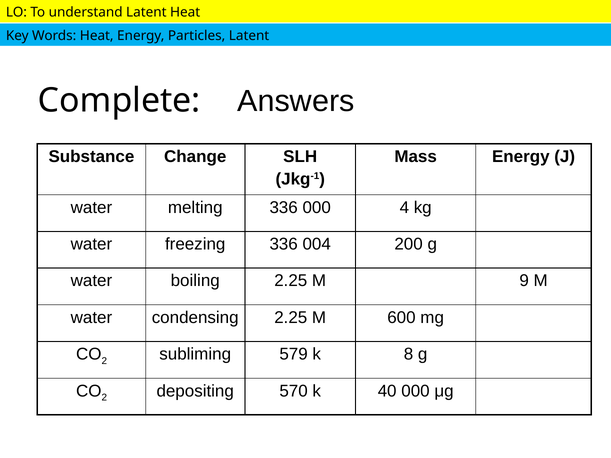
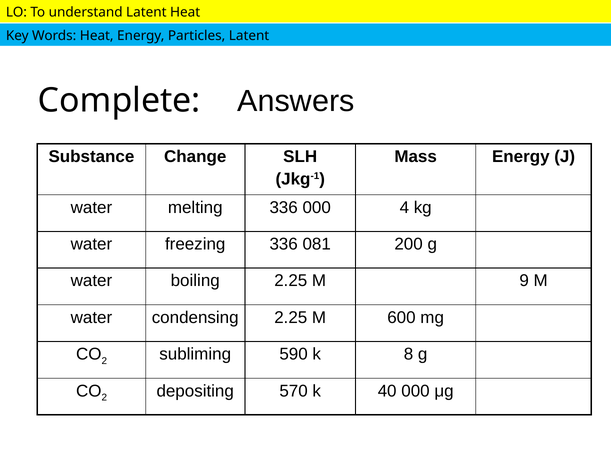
004: 004 -> 081
579: 579 -> 590
